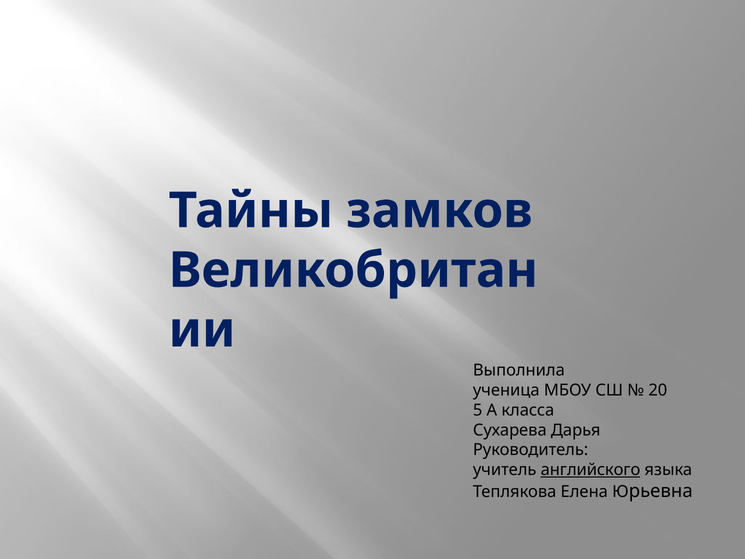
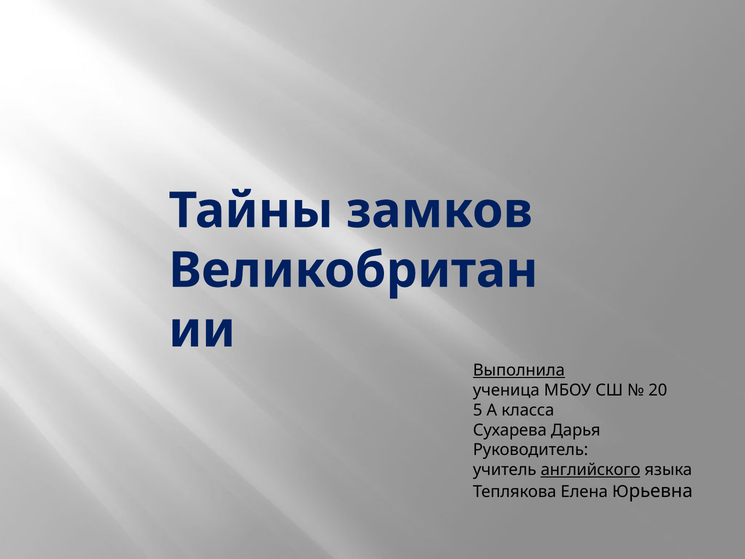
Выполнила underline: none -> present
